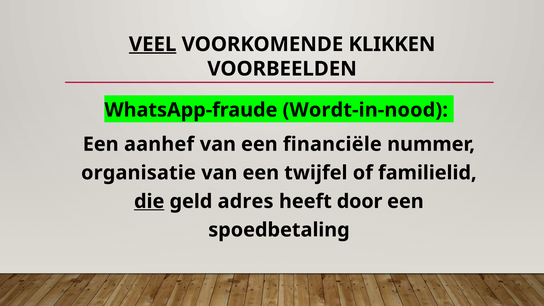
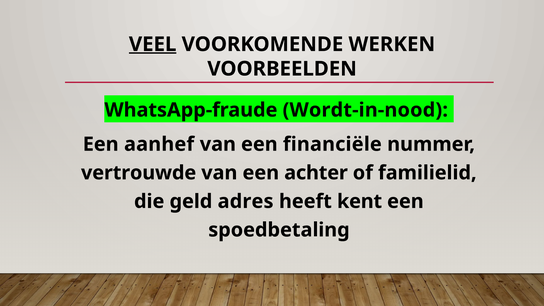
KLIKKEN: KLIKKEN -> WERKEN
organisatie: organisatie -> vertrouwde
twijfel: twijfel -> achter
die underline: present -> none
door: door -> kent
